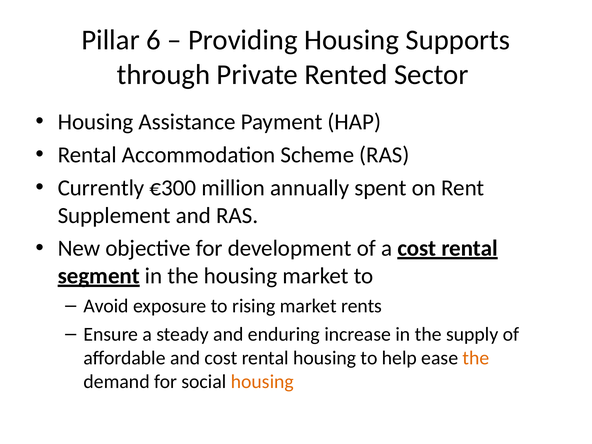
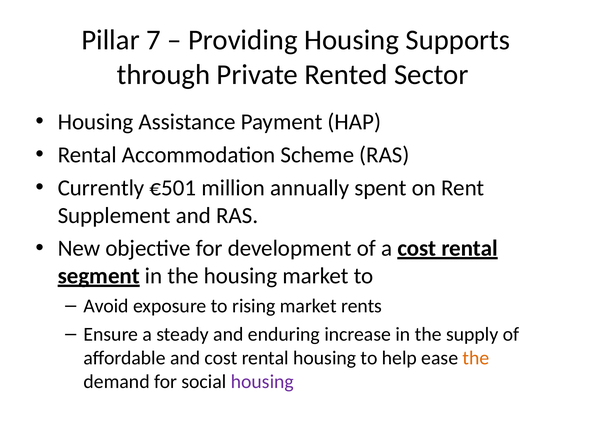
6: 6 -> 7
€300: €300 -> €501
housing at (262, 382) colour: orange -> purple
